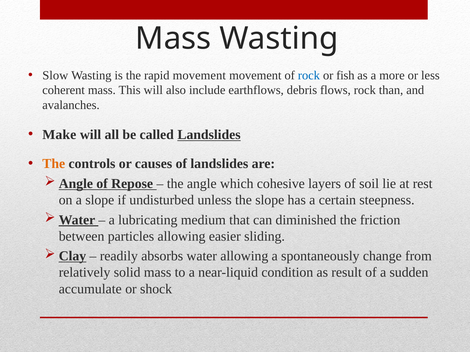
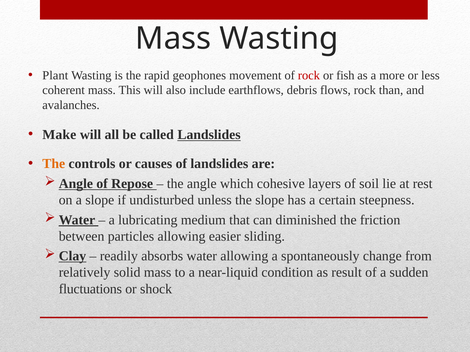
Slow: Slow -> Plant
rapid movement: movement -> geophones
rock at (309, 75) colour: blue -> red
accumulate: accumulate -> fluctuations
